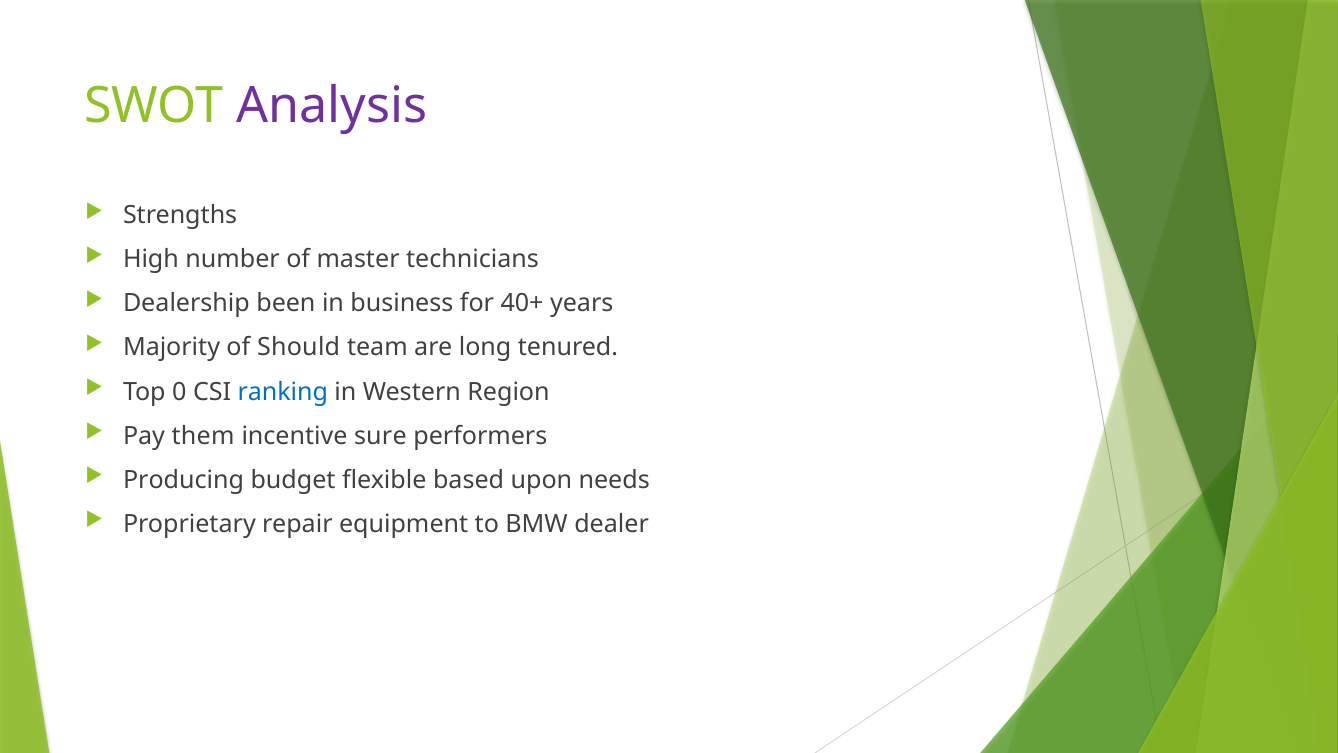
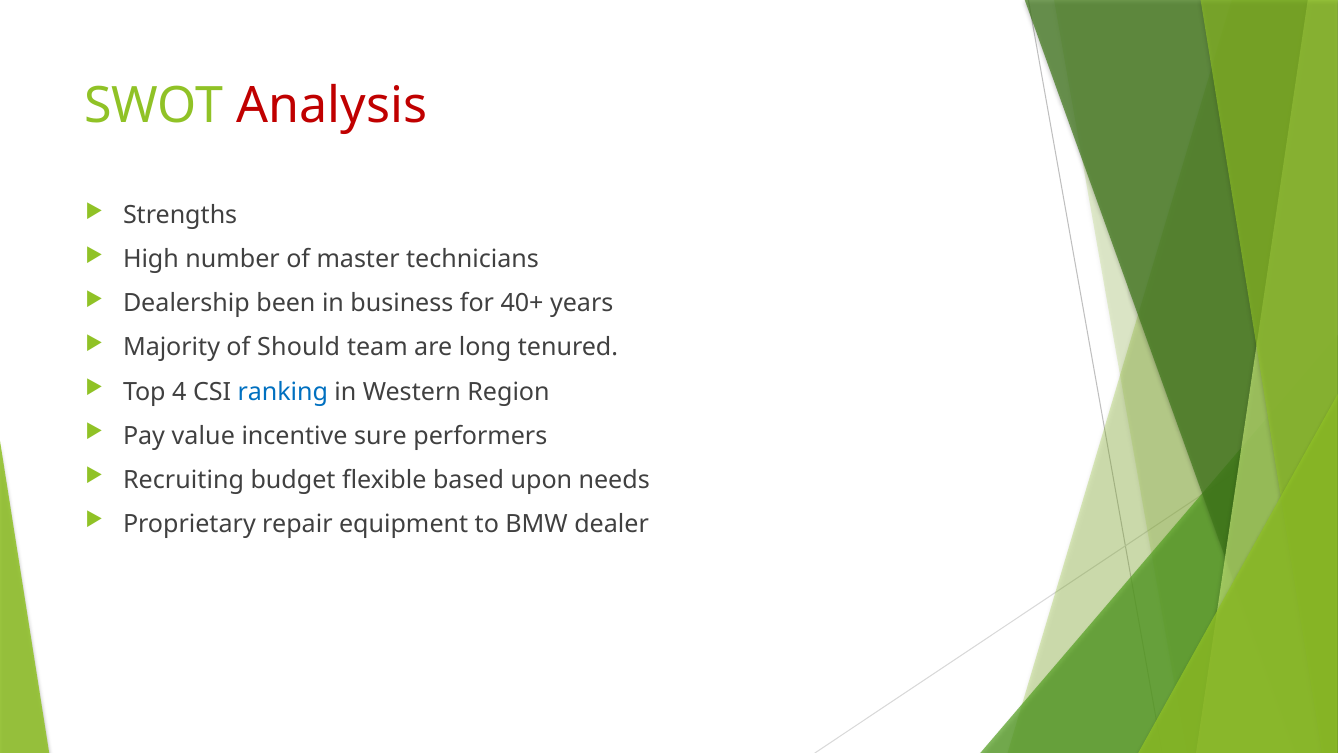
Analysis colour: purple -> red
0: 0 -> 4
them: them -> value
Producing: Producing -> Recruiting
